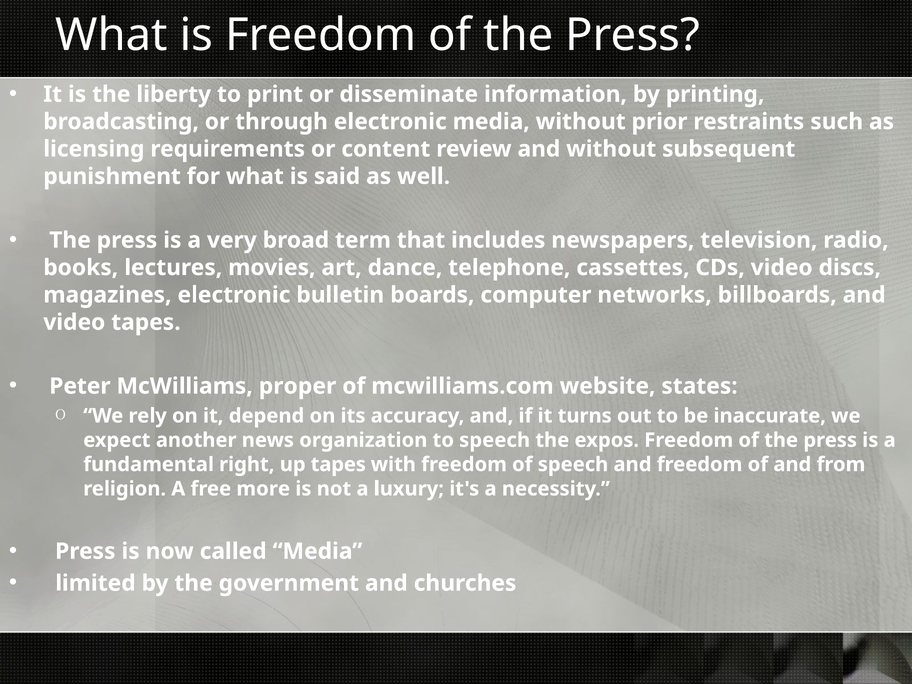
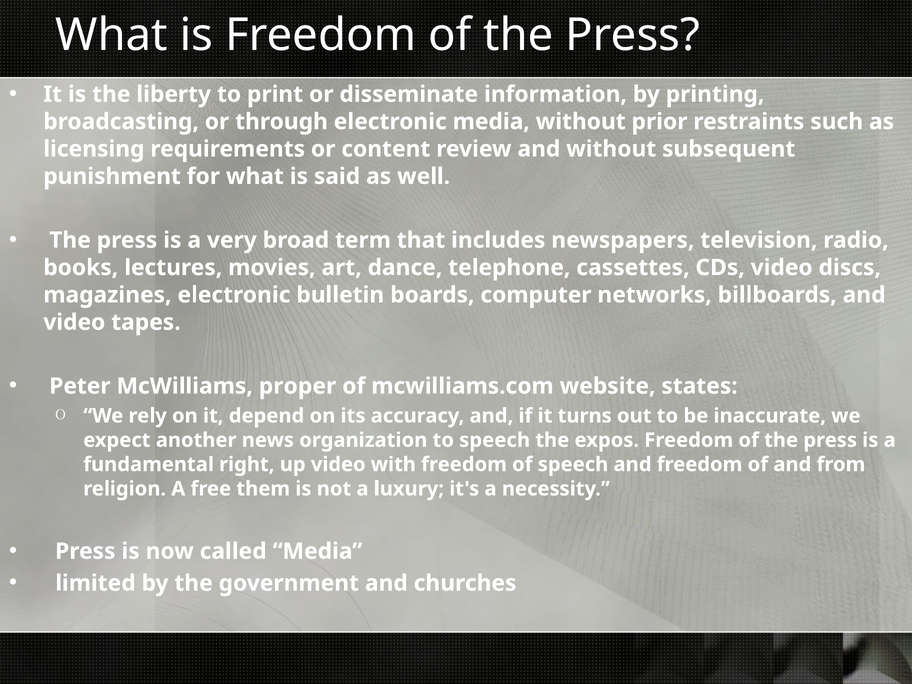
up tapes: tapes -> video
more: more -> them
